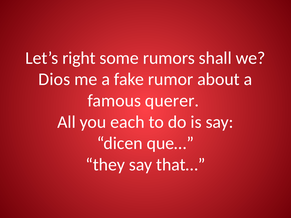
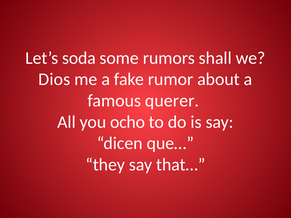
right: right -> soda
each: each -> ocho
